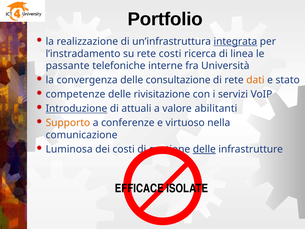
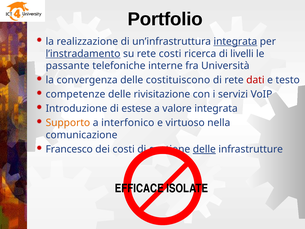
l’instradamento underline: none -> present
linea: linea -> livelli
consultazione: consultazione -> costituiscono
dati colour: orange -> red
stato: stato -> testo
Introduzione underline: present -> none
attuali: attuali -> estese
valore abilitanti: abilitanti -> integrata
conferenze: conferenze -> interfonico
Luminosa: Luminosa -> Francesco
